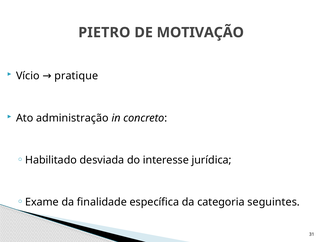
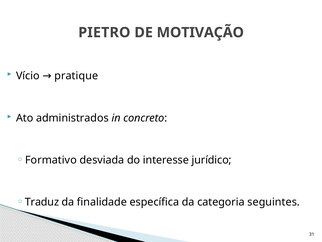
administração: administração -> administrados
Habilitado: Habilitado -> Formativo
jurídica: jurídica -> jurídico
Exame: Exame -> Traduz
